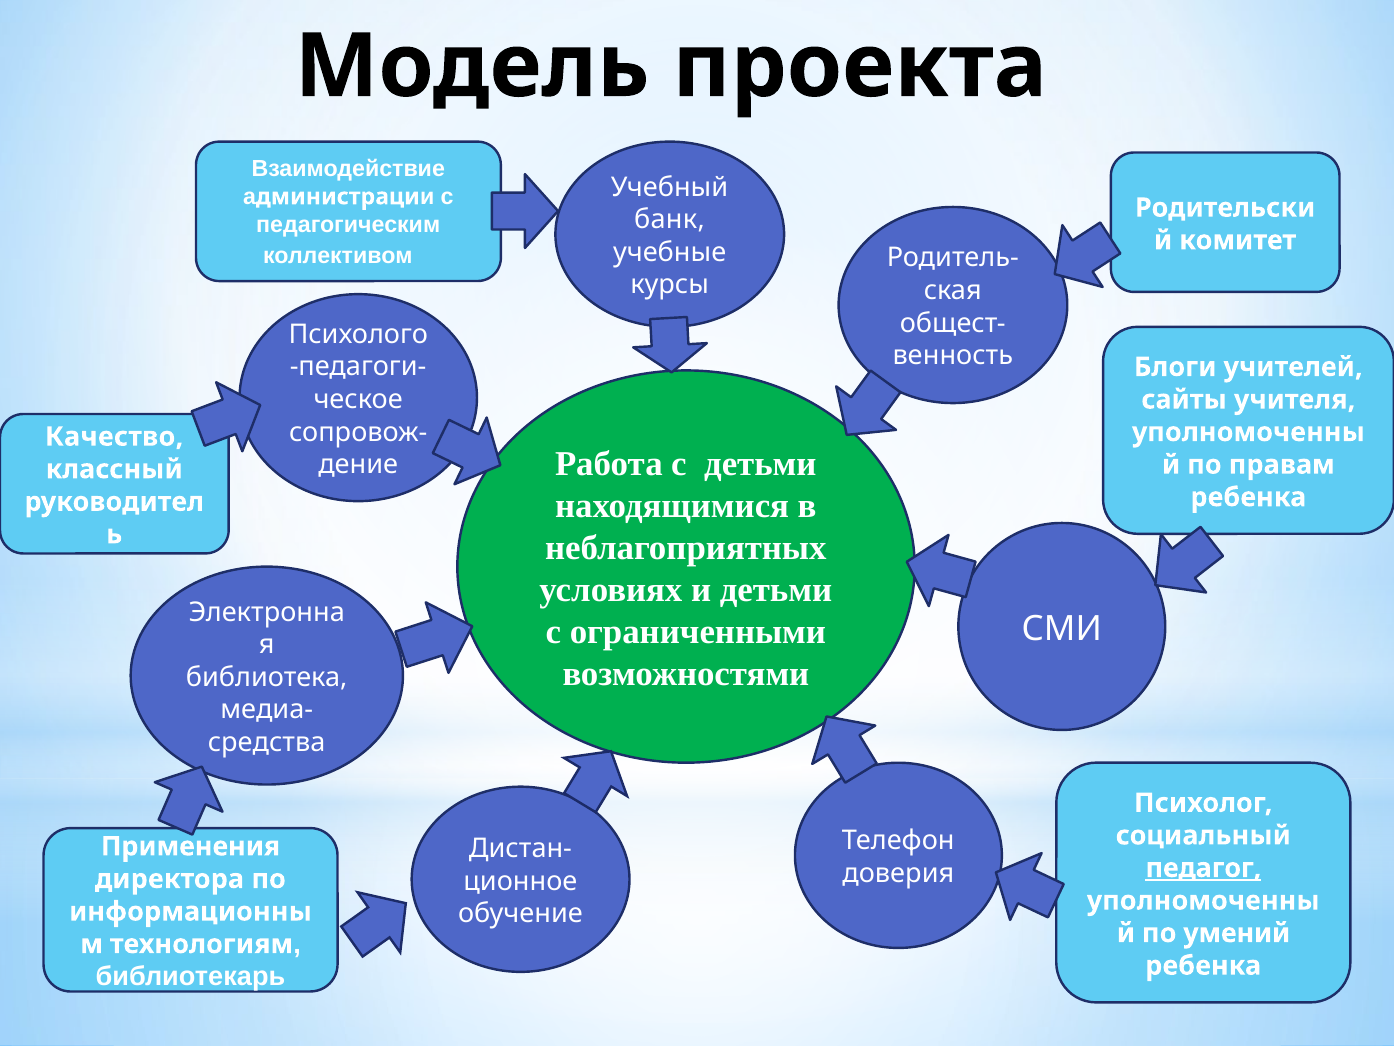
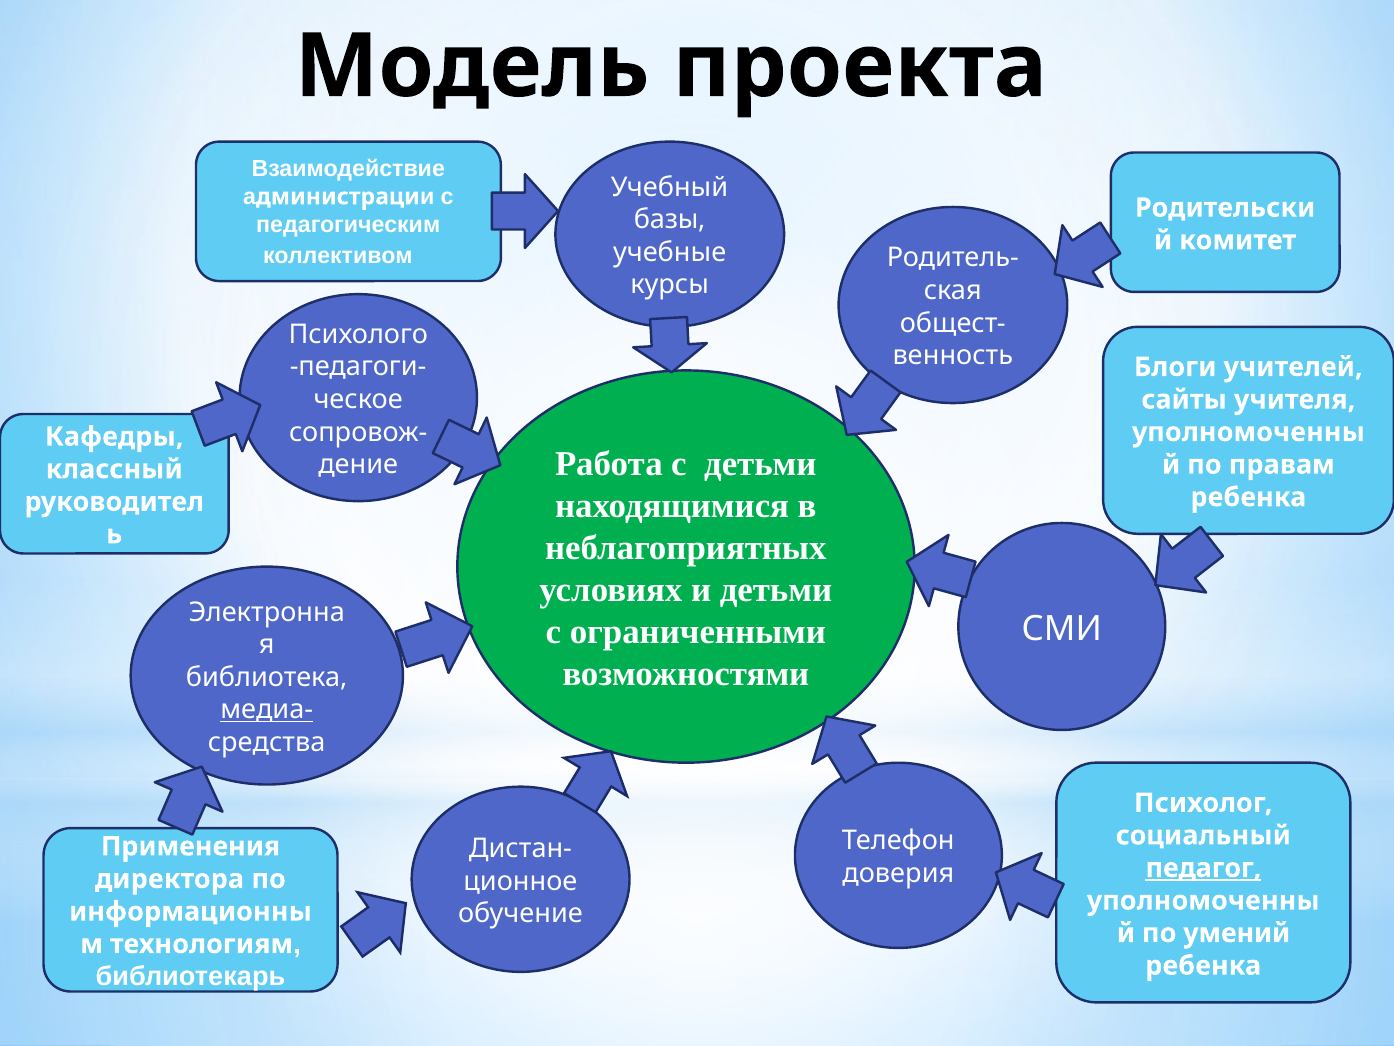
банк: банк -> базы
Качество: Качество -> Кафедры
медиа- underline: none -> present
